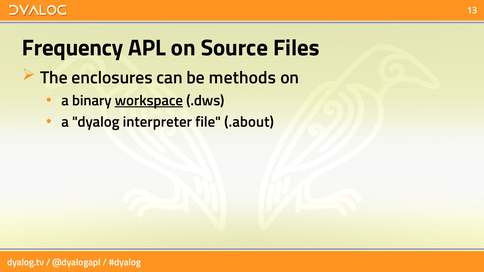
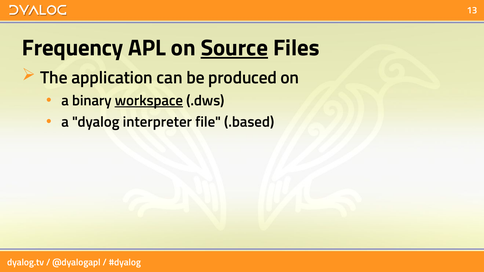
Source underline: none -> present
enclosures: enclosures -> application
methods: methods -> produced
.about: .about -> .based
